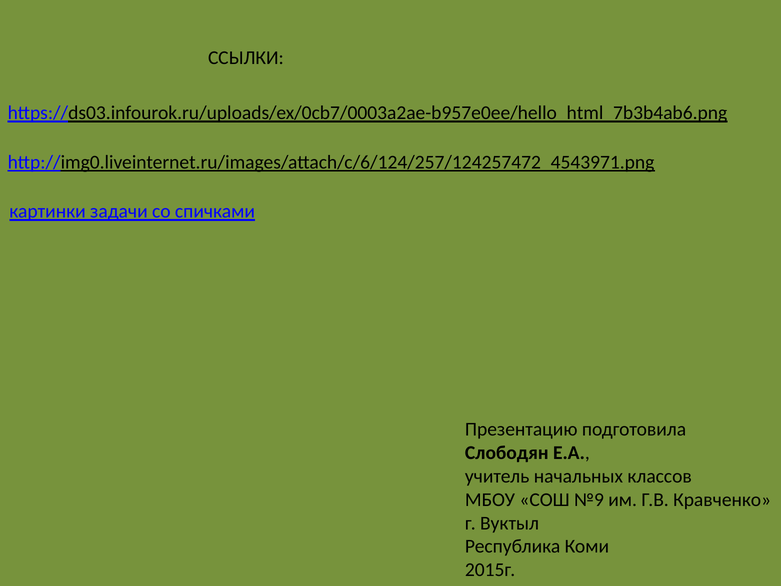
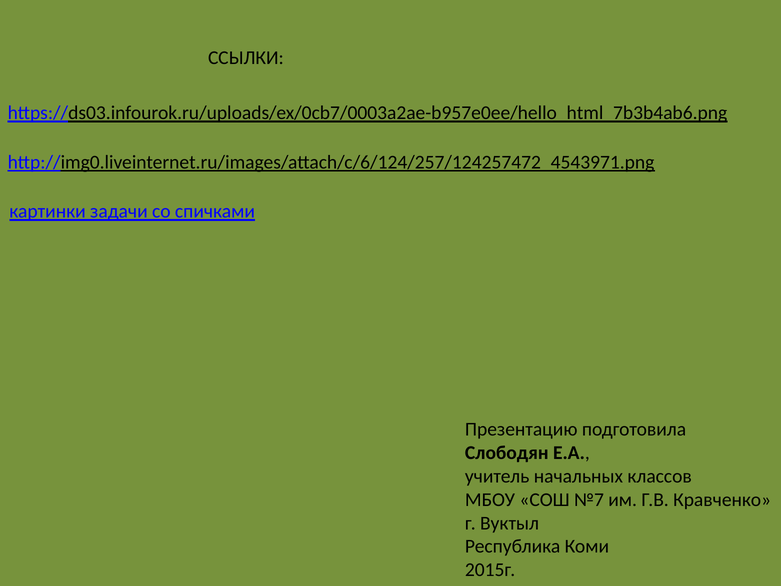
№9: №9 -> №7
